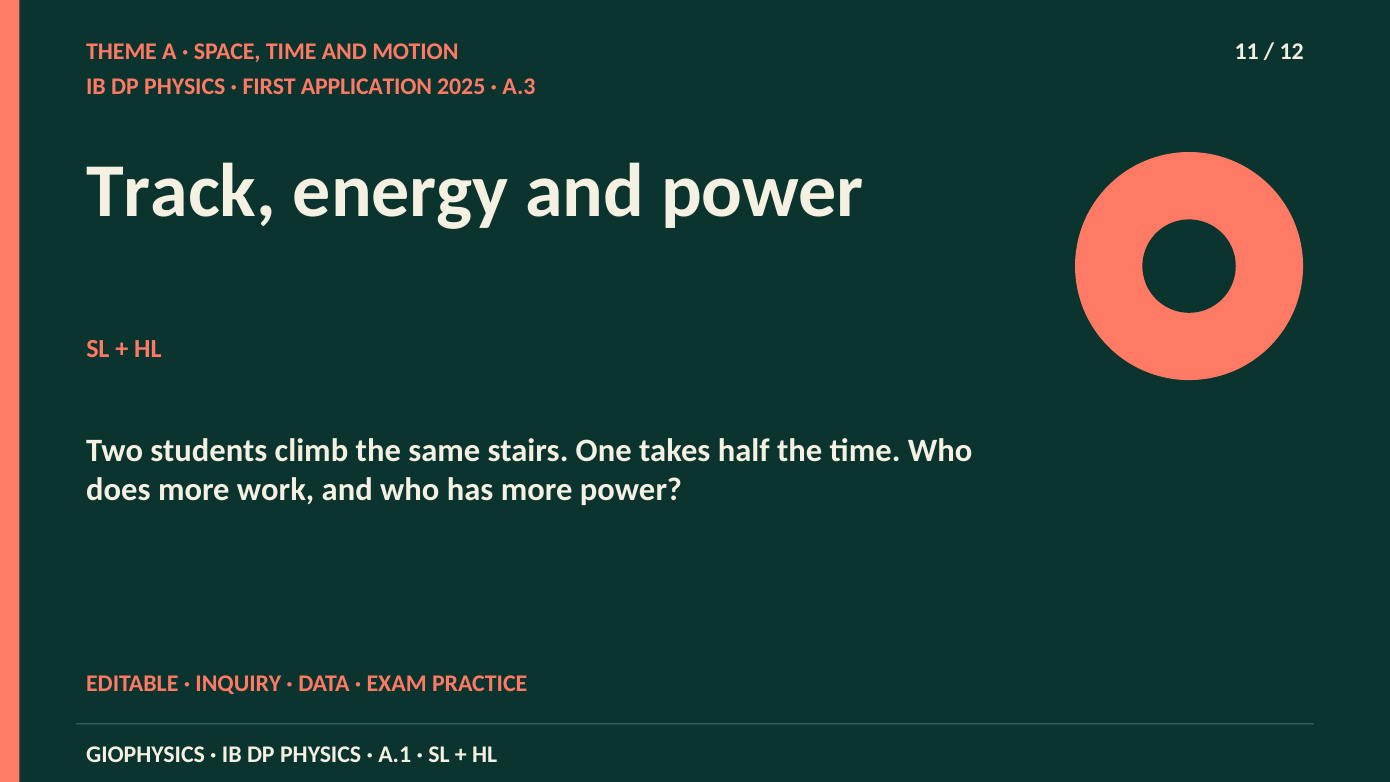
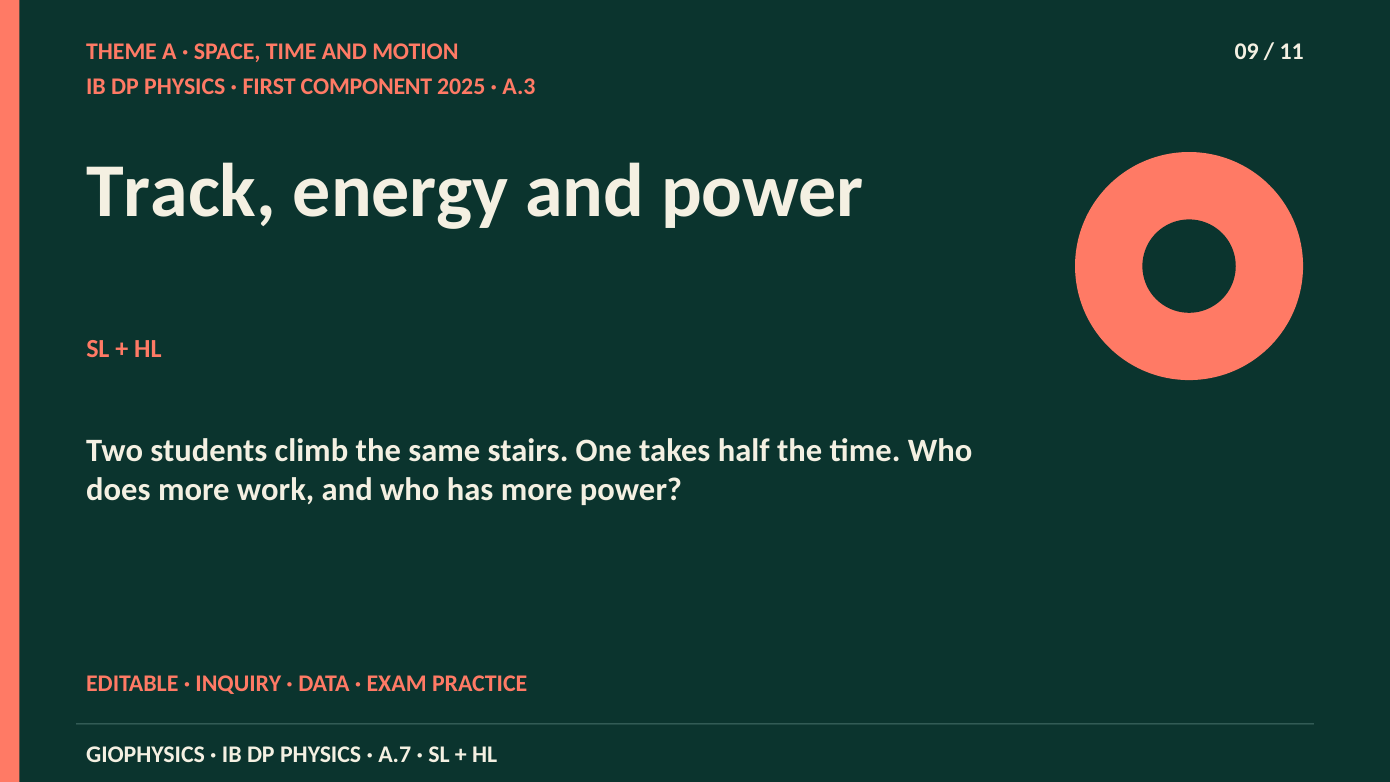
11: 11 -> 09
12: 12 -> 11
APPLICATION: APPLICATION -> COMPONENT
A.1: A.1 -> A.7
